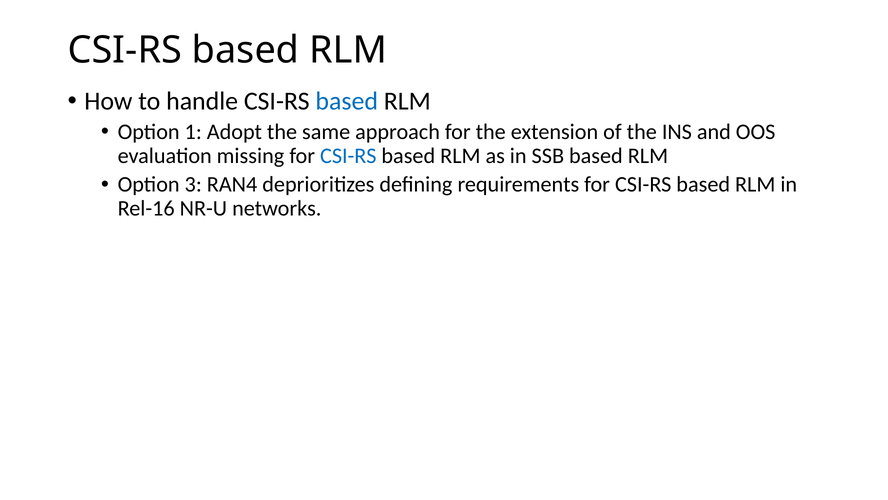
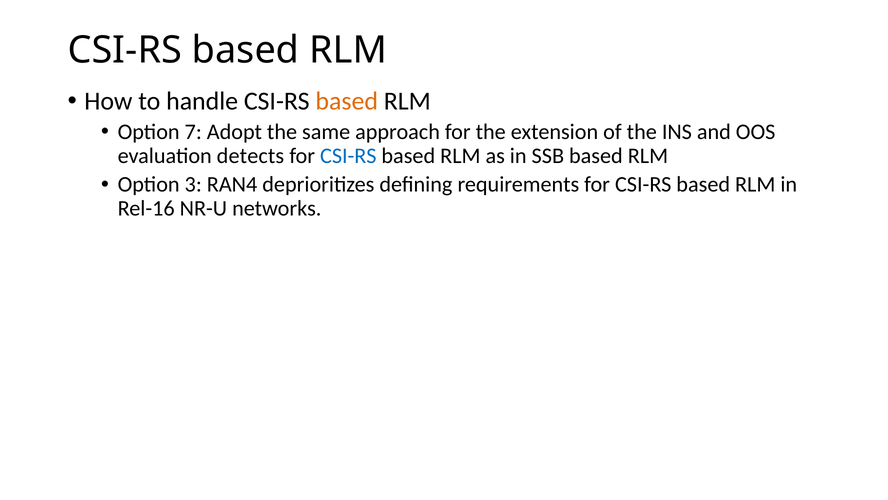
based at (347, 101) colour: blue -> orange
1: 1 -> 7
missing: missing -> detects
